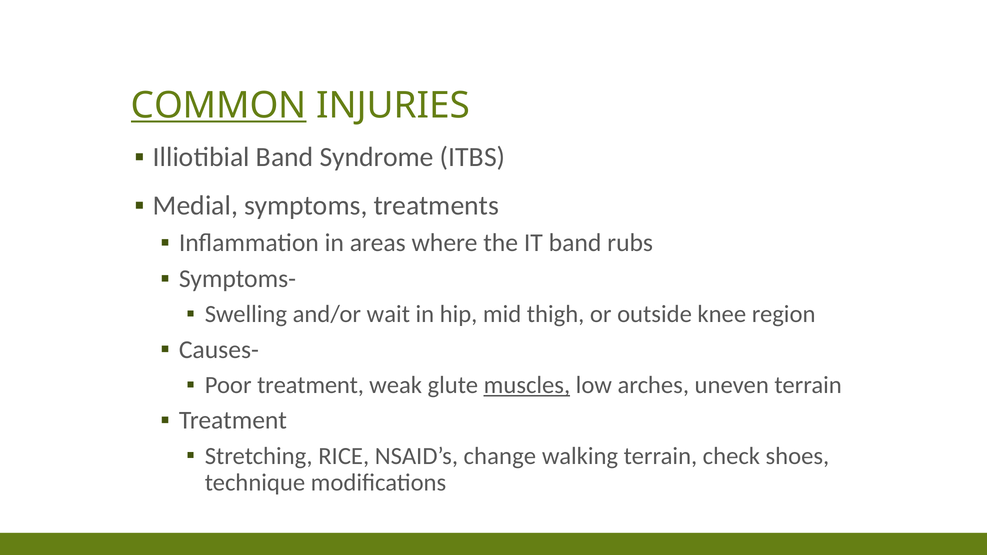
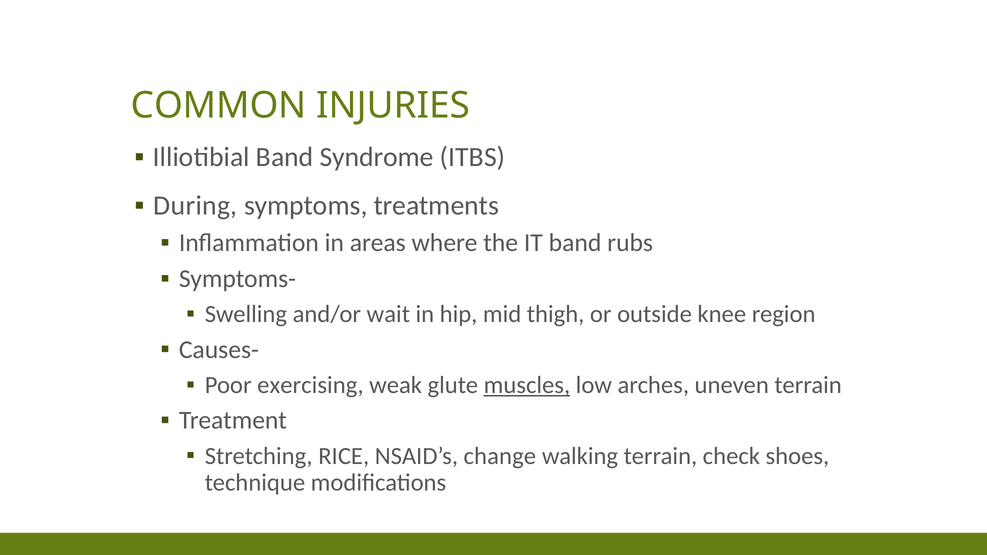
COMMON underline: present -> none
Medial: Medial -> During
Poor treatment: treatment -> exercising
